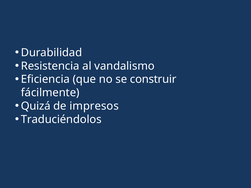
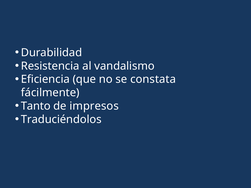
construir: construir -> constata
Quizá: Quizá -> Tanto
